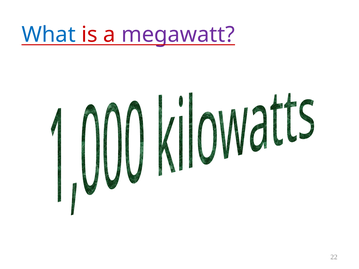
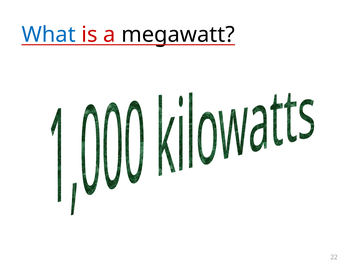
megawatt colour: purple -> black
